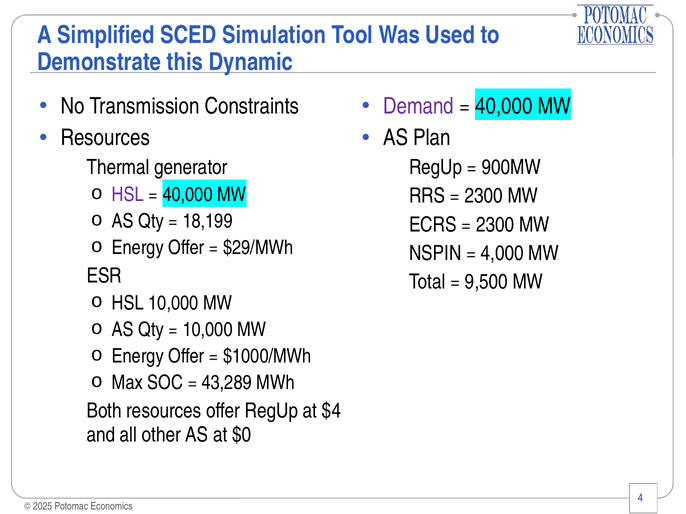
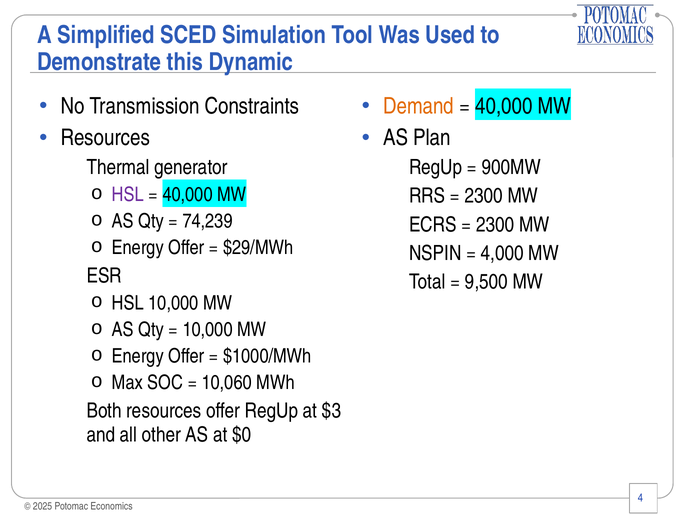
Demand colour: purple -> orange
18,199: 18,199 -> 74,239
43,289: 43,289 -> 10,060
$4: $4 -> $3
